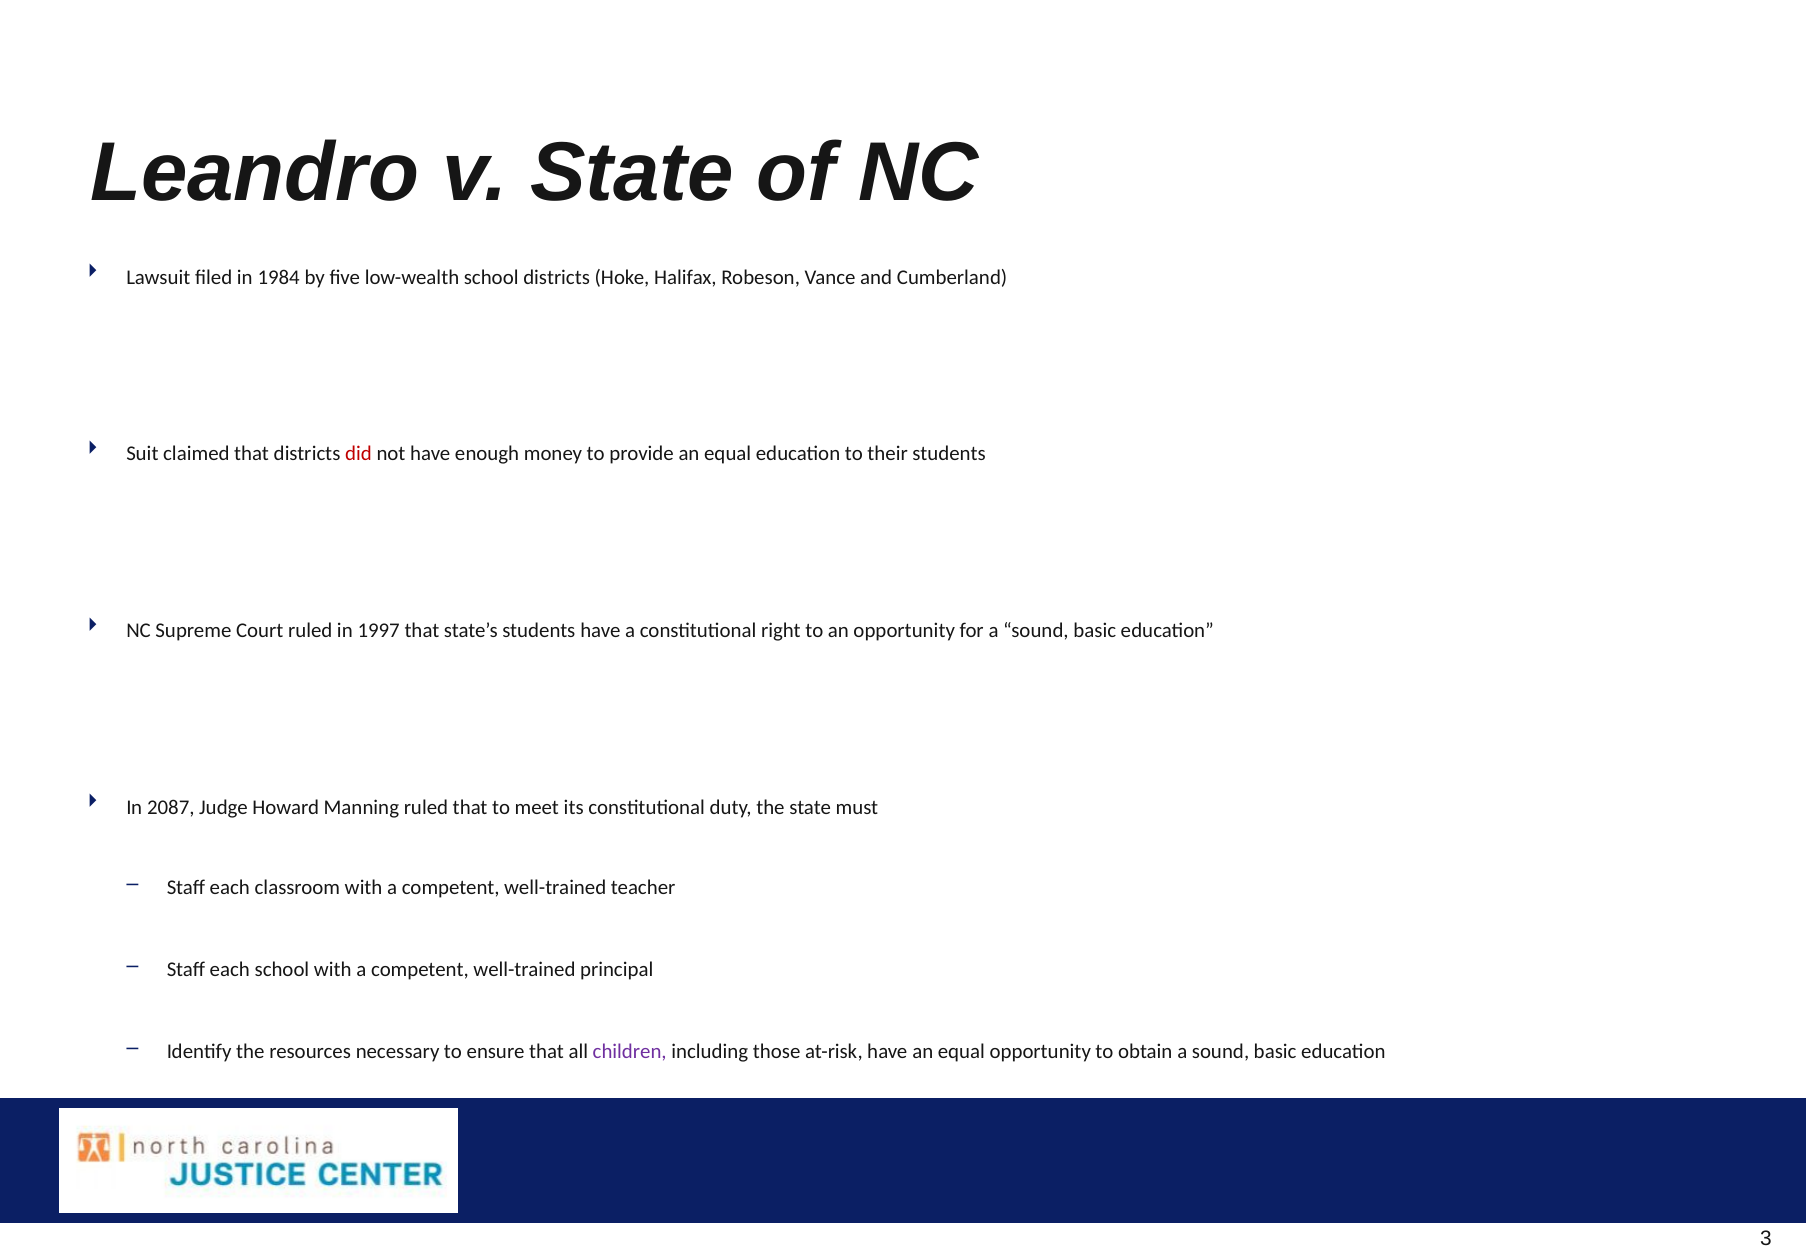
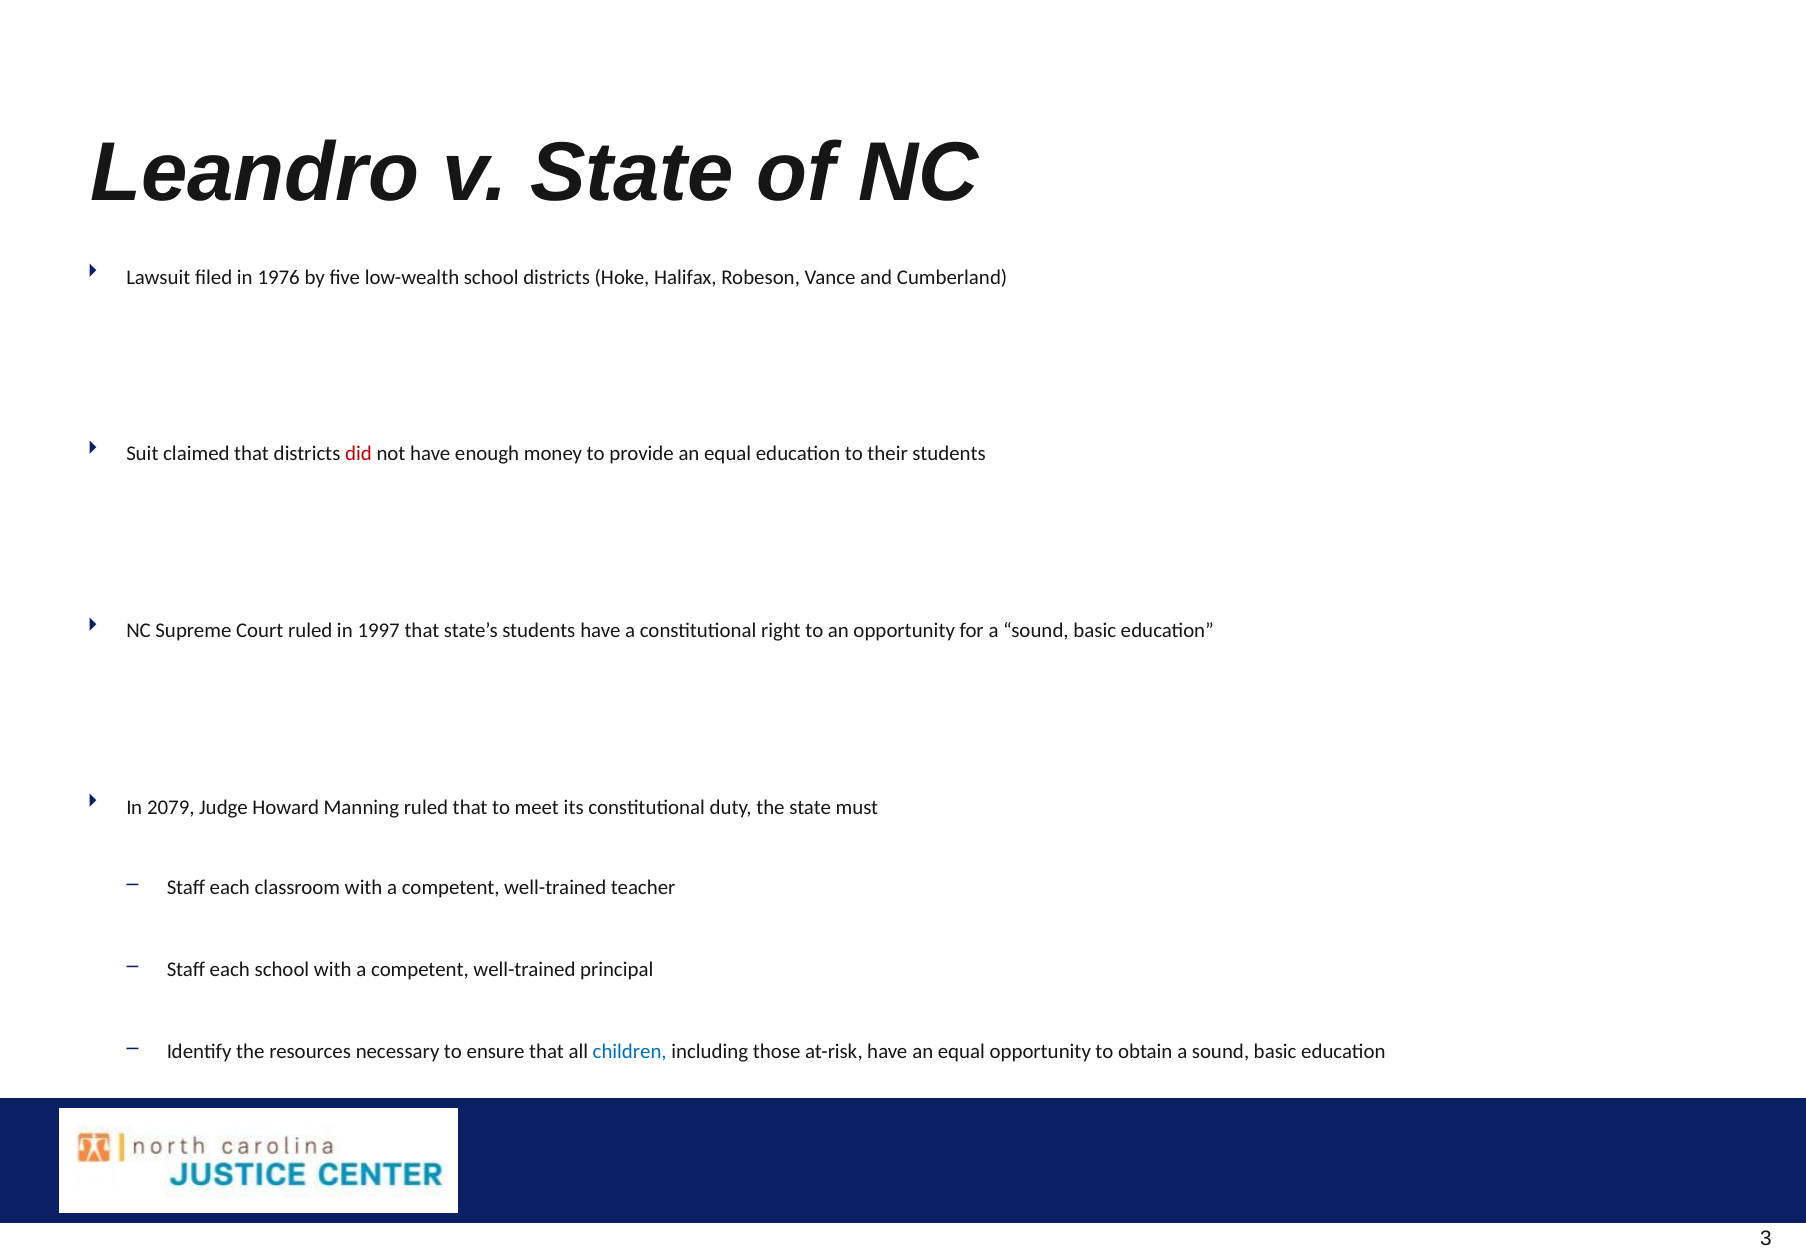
1984: 1984 -> 1976
2087: 2087 -> 2079
children colour: purple -> blue
